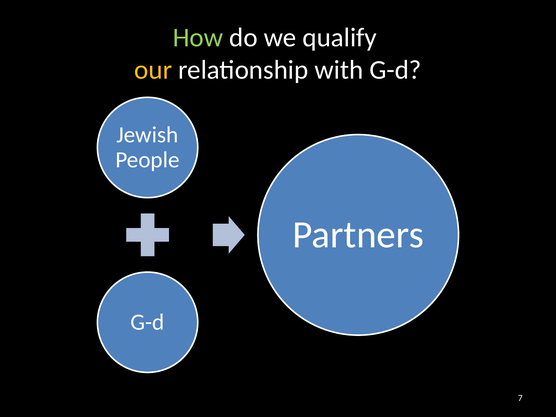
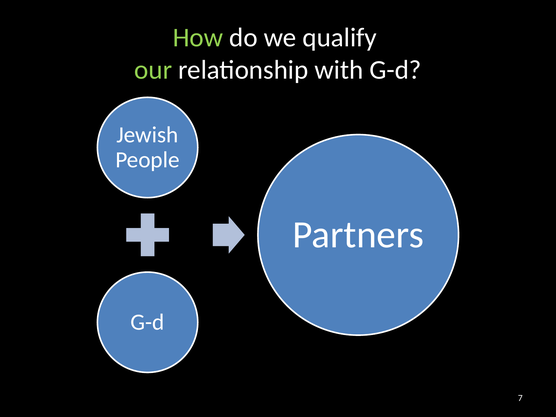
our colour: yellow -> light green
